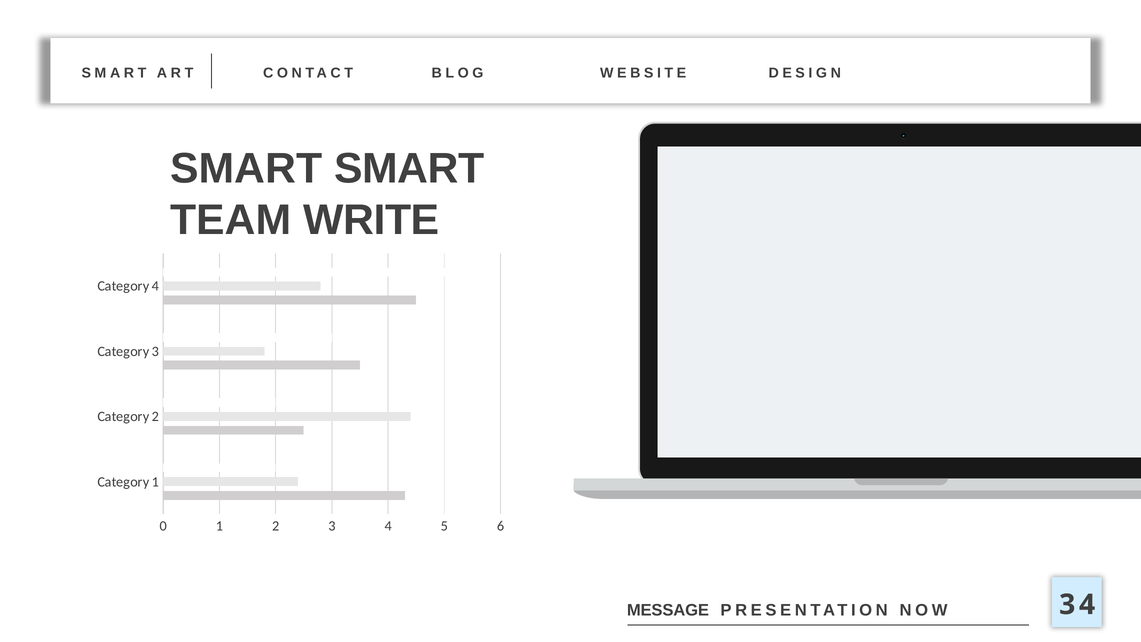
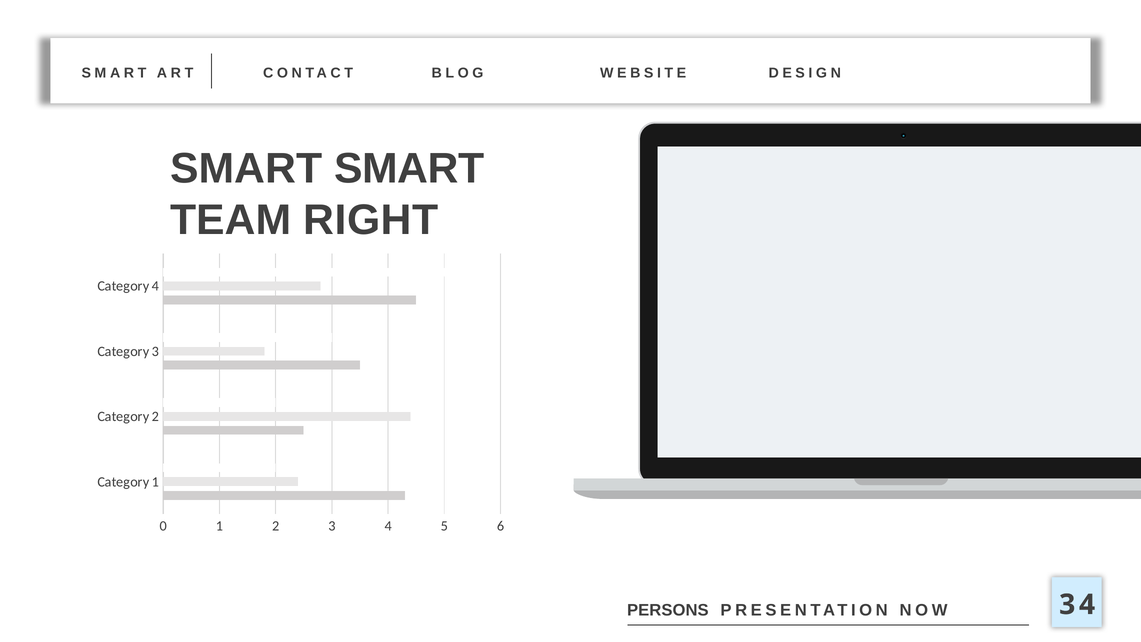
WRITE: WRITE -> RIGHT
MESSAGE: MESSAGE -> PERSONS
